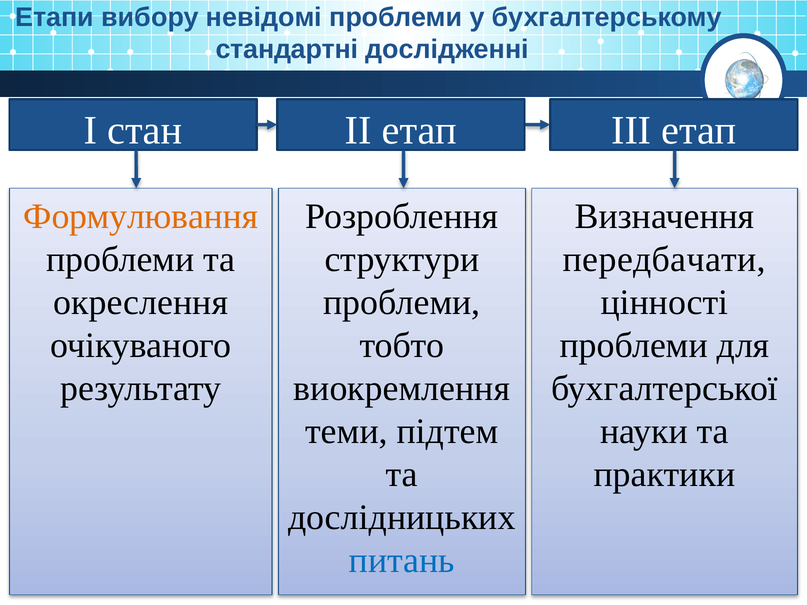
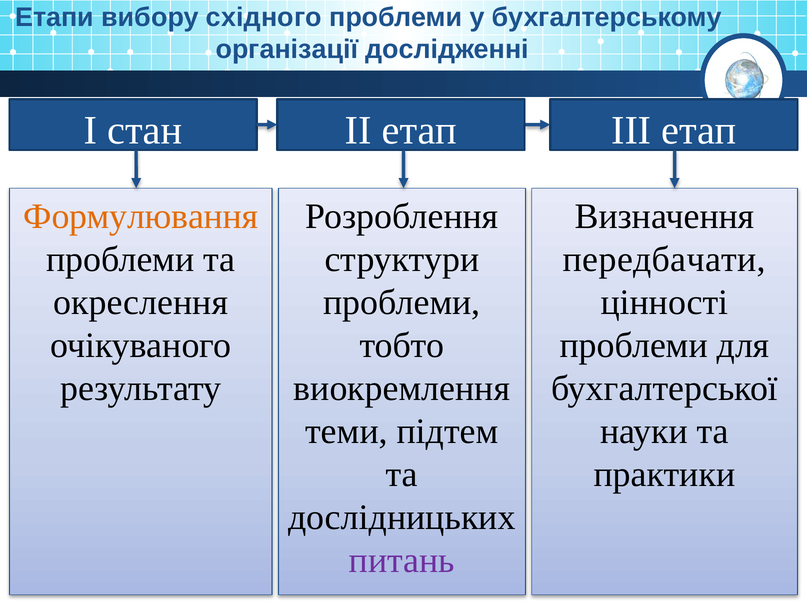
невідомі: невідомі -> східного
стандартні: стандартні -> організації
питань colour: blue -> purple
